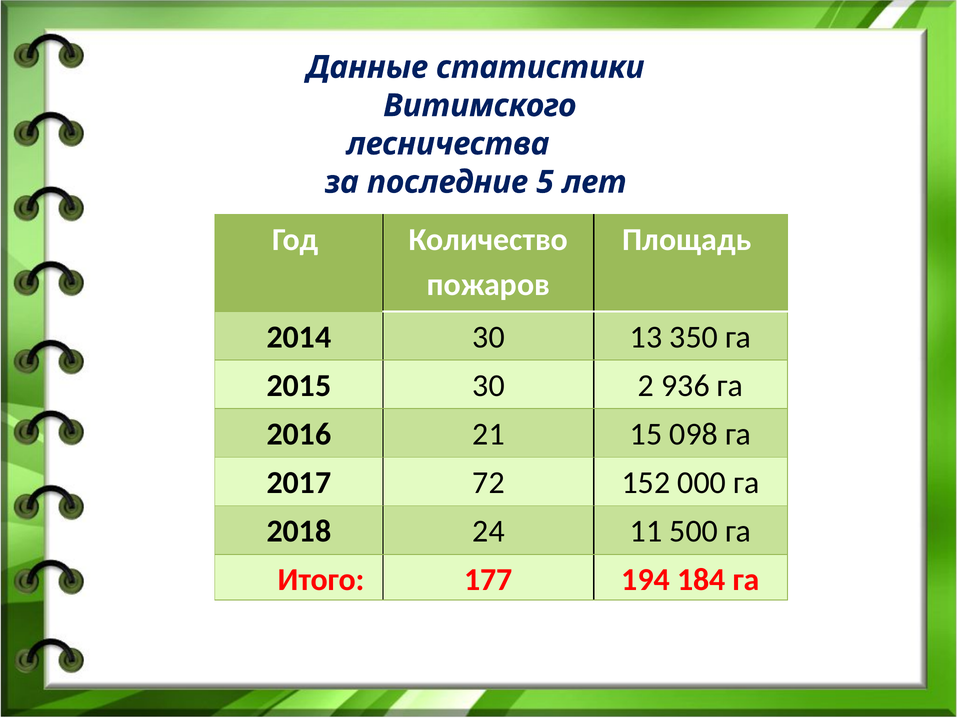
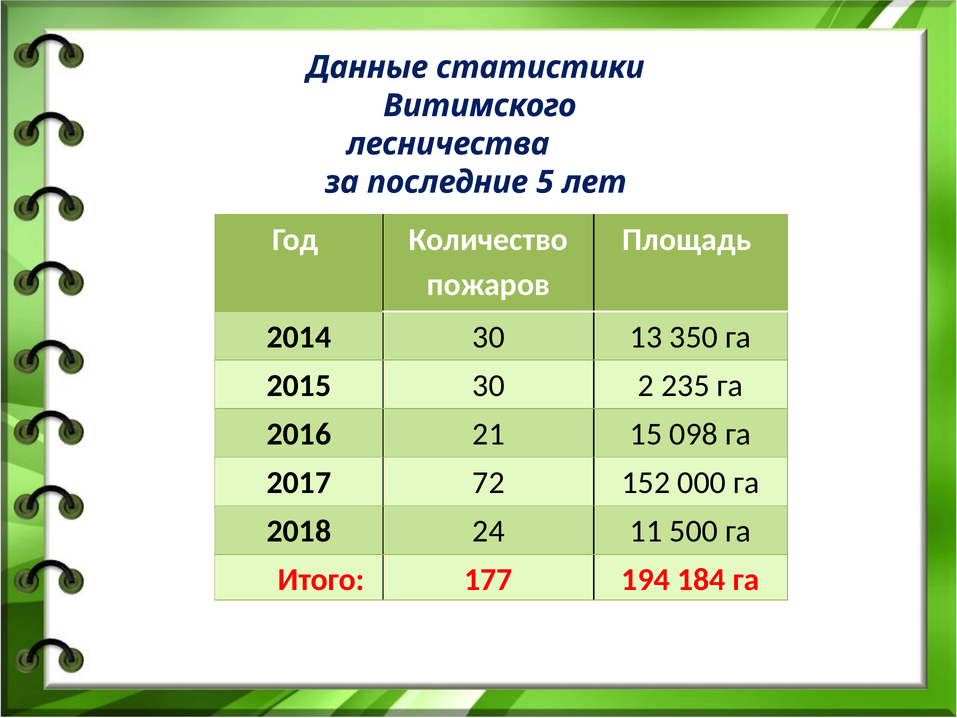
936: 936 -> 235
